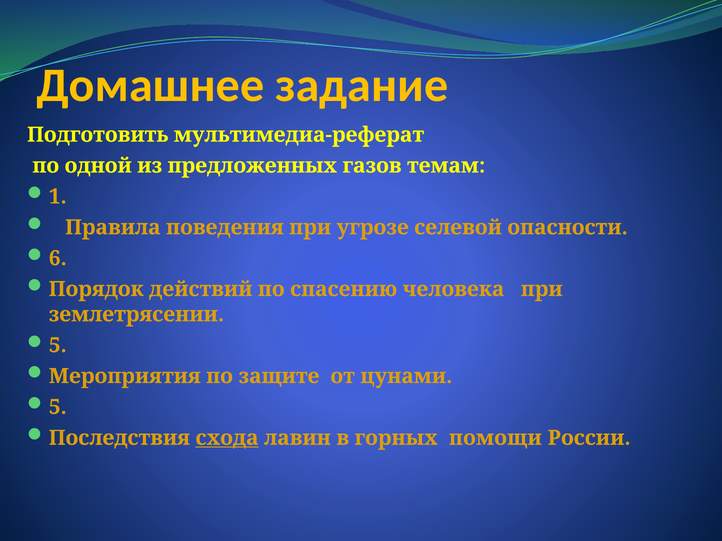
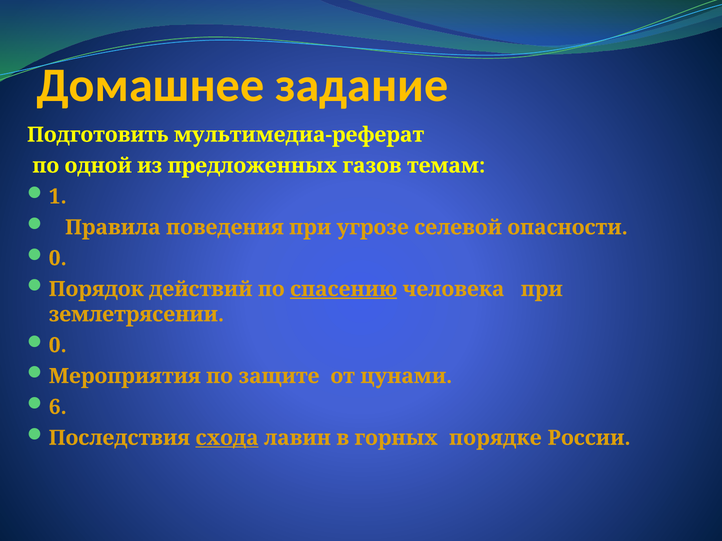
6 at (58, 259): 6 -> 0
спасению underline: none -> present
5 at (58, 346): 5 -> 0
5 at (58, 407): 5 -> 6
помощи: помощи -> порядке
